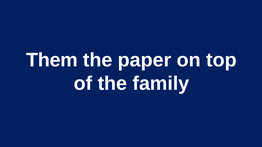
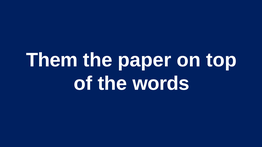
family: family -> words
